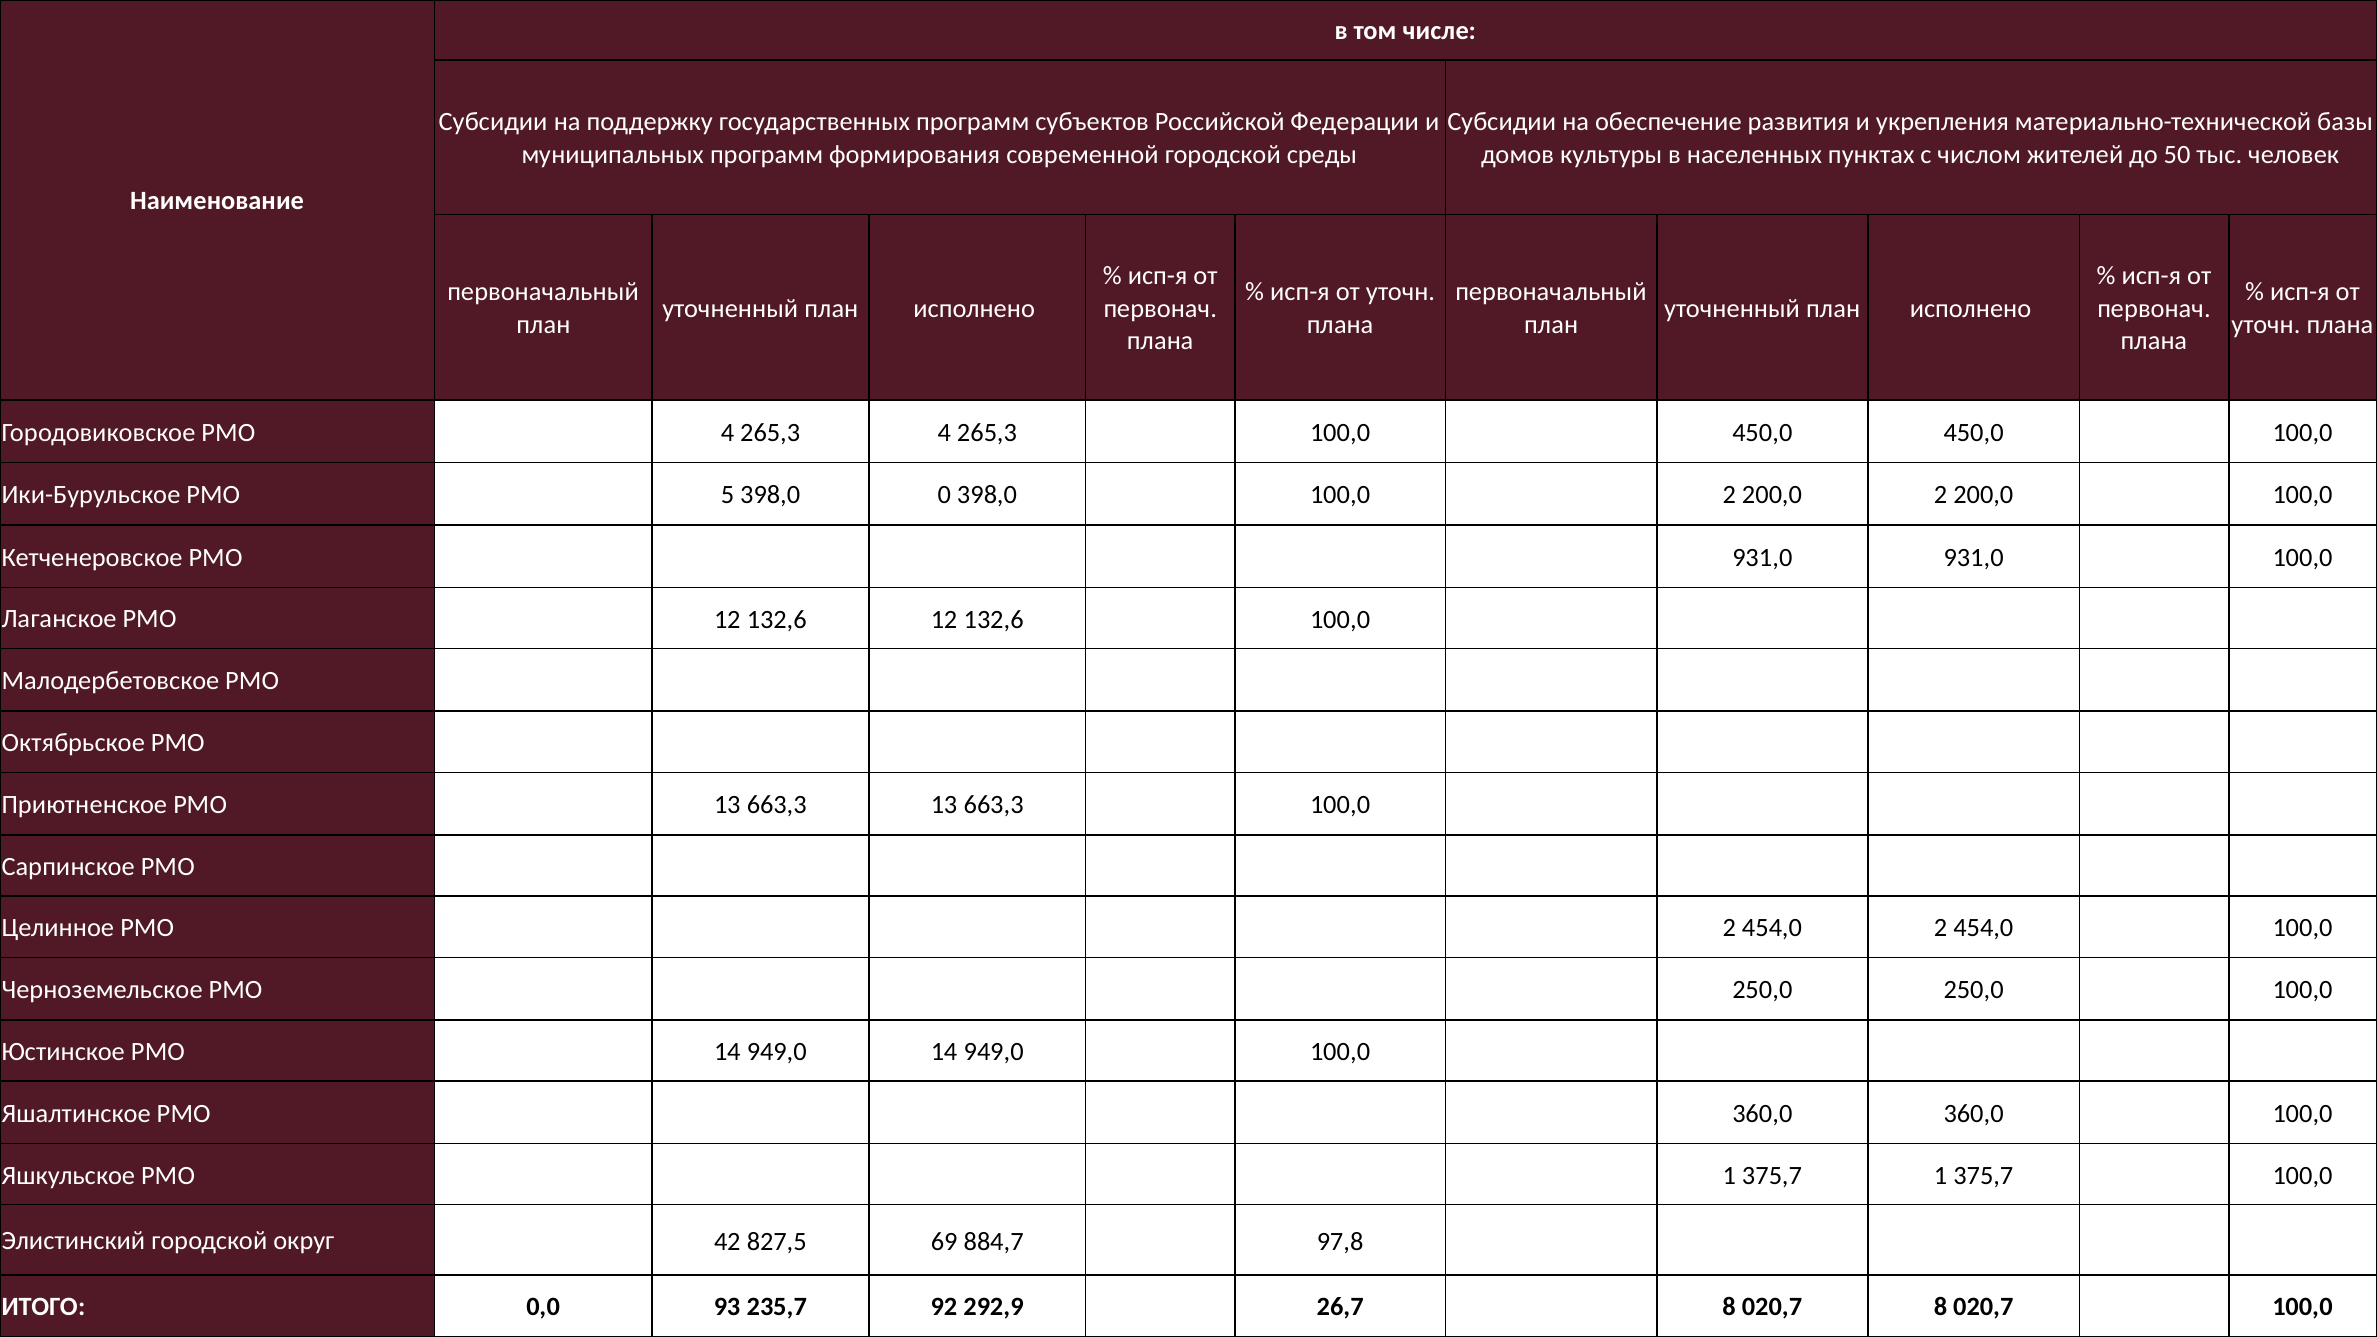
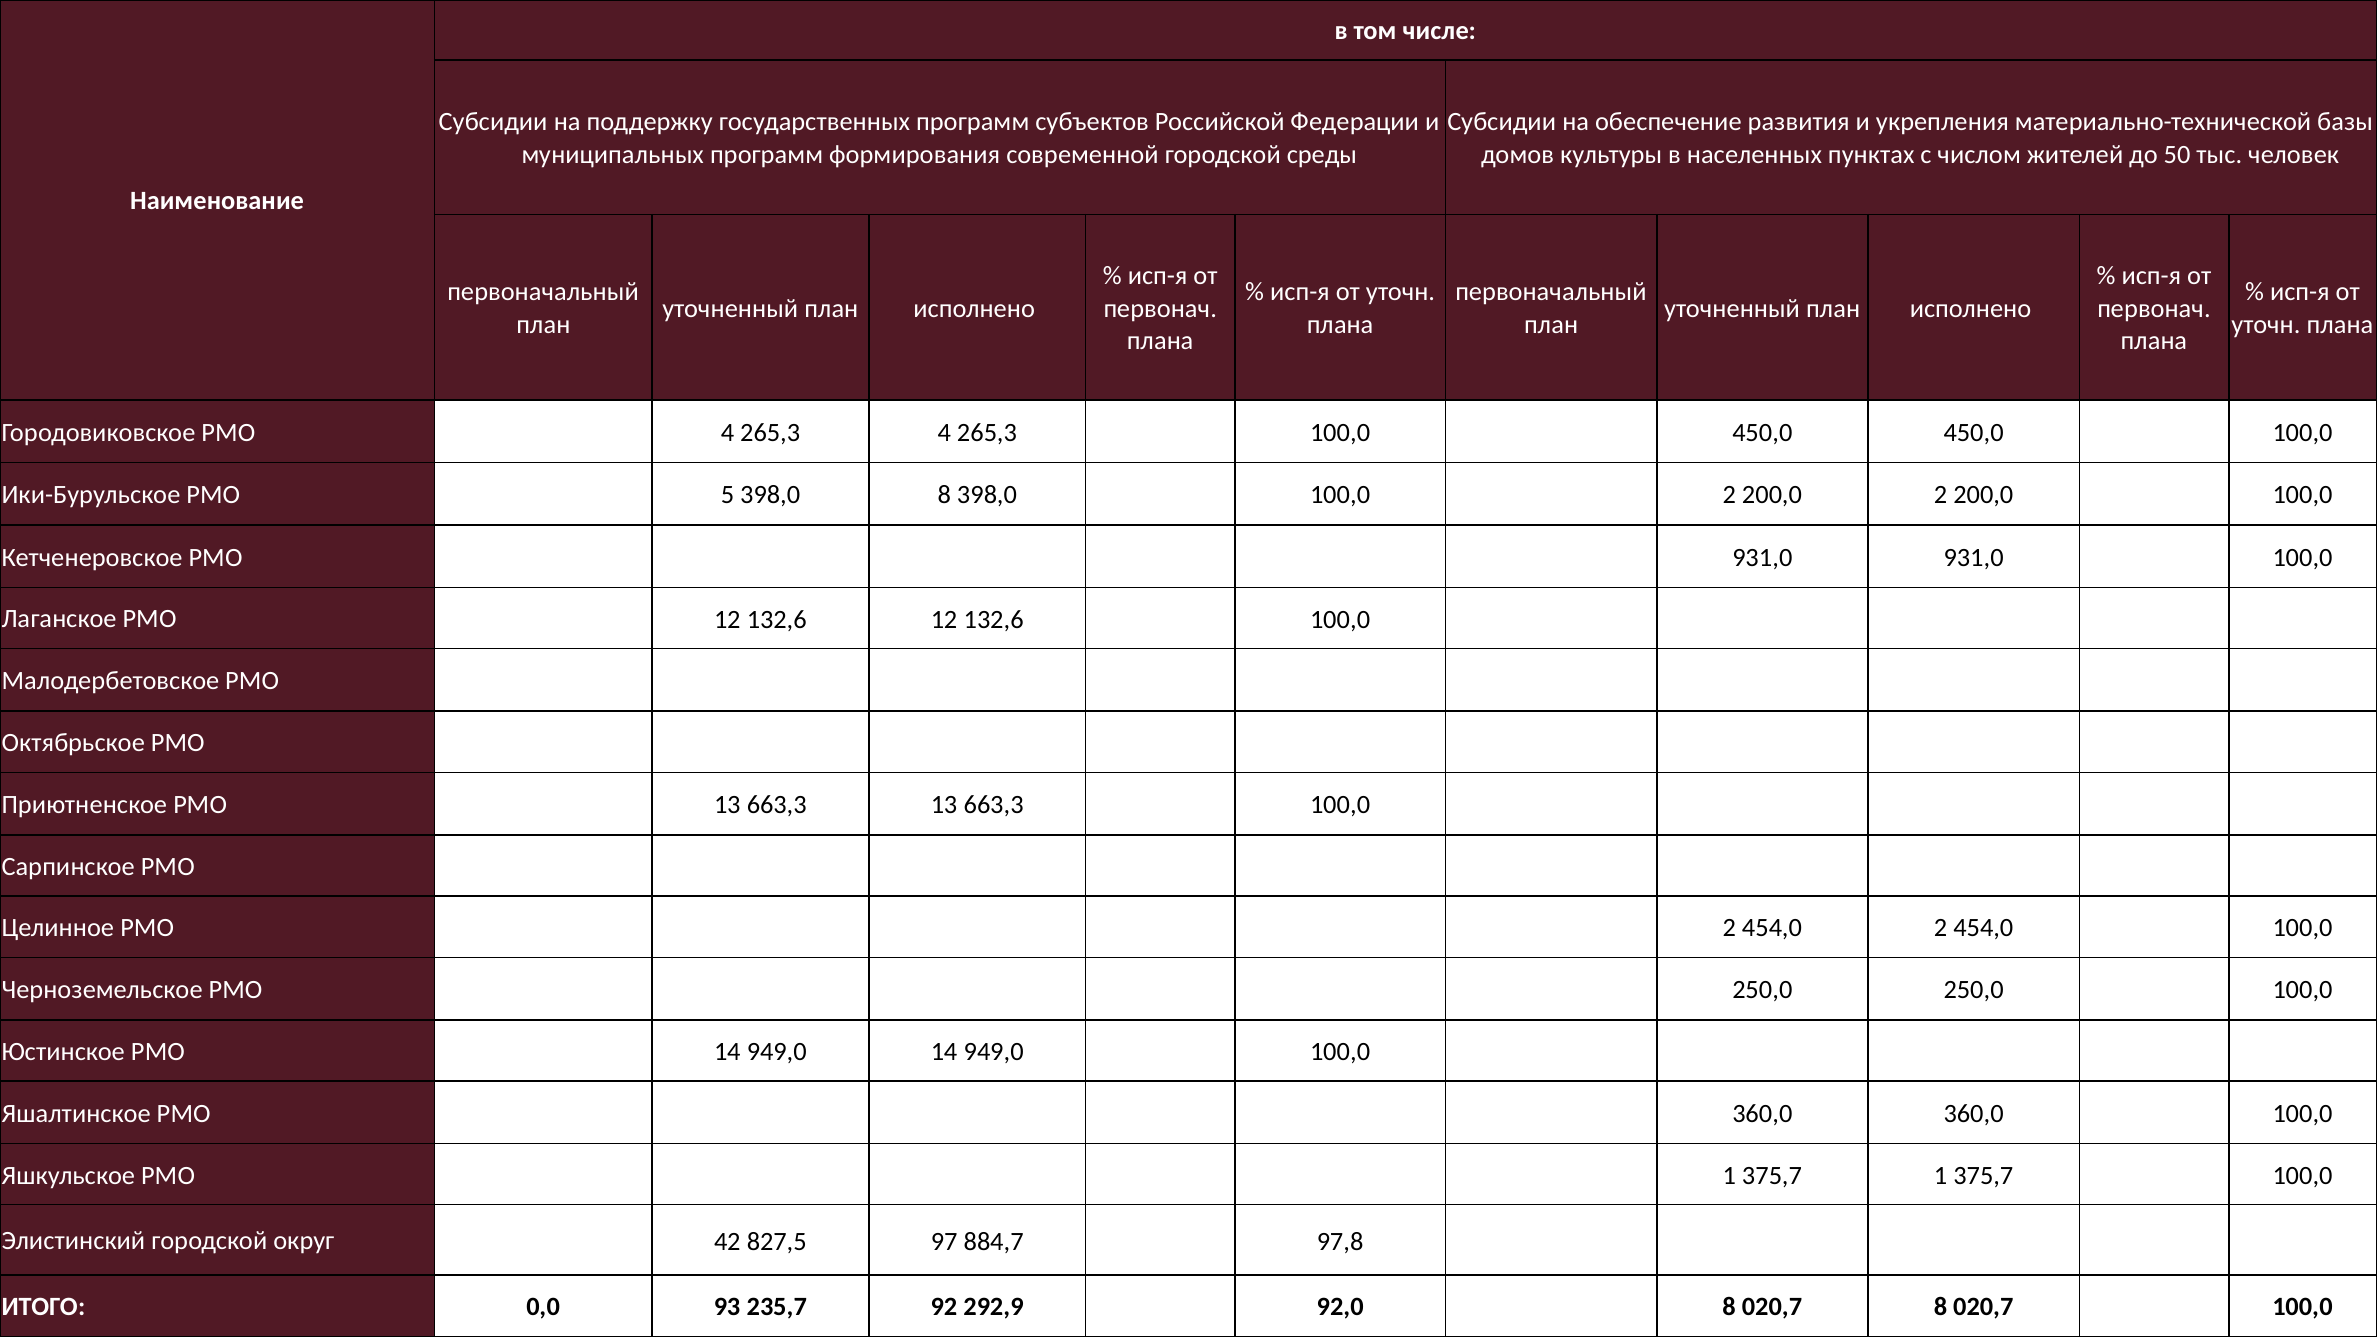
398,0 0: 0 -> 8
69: 69 -> 97
26,7: 26,7 -> 92,0
